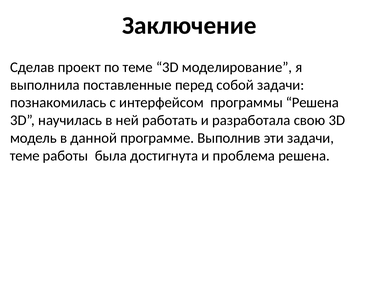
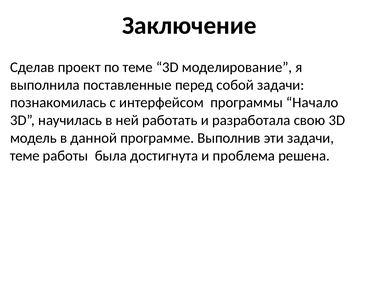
программы Решена: Решена -> Начало
